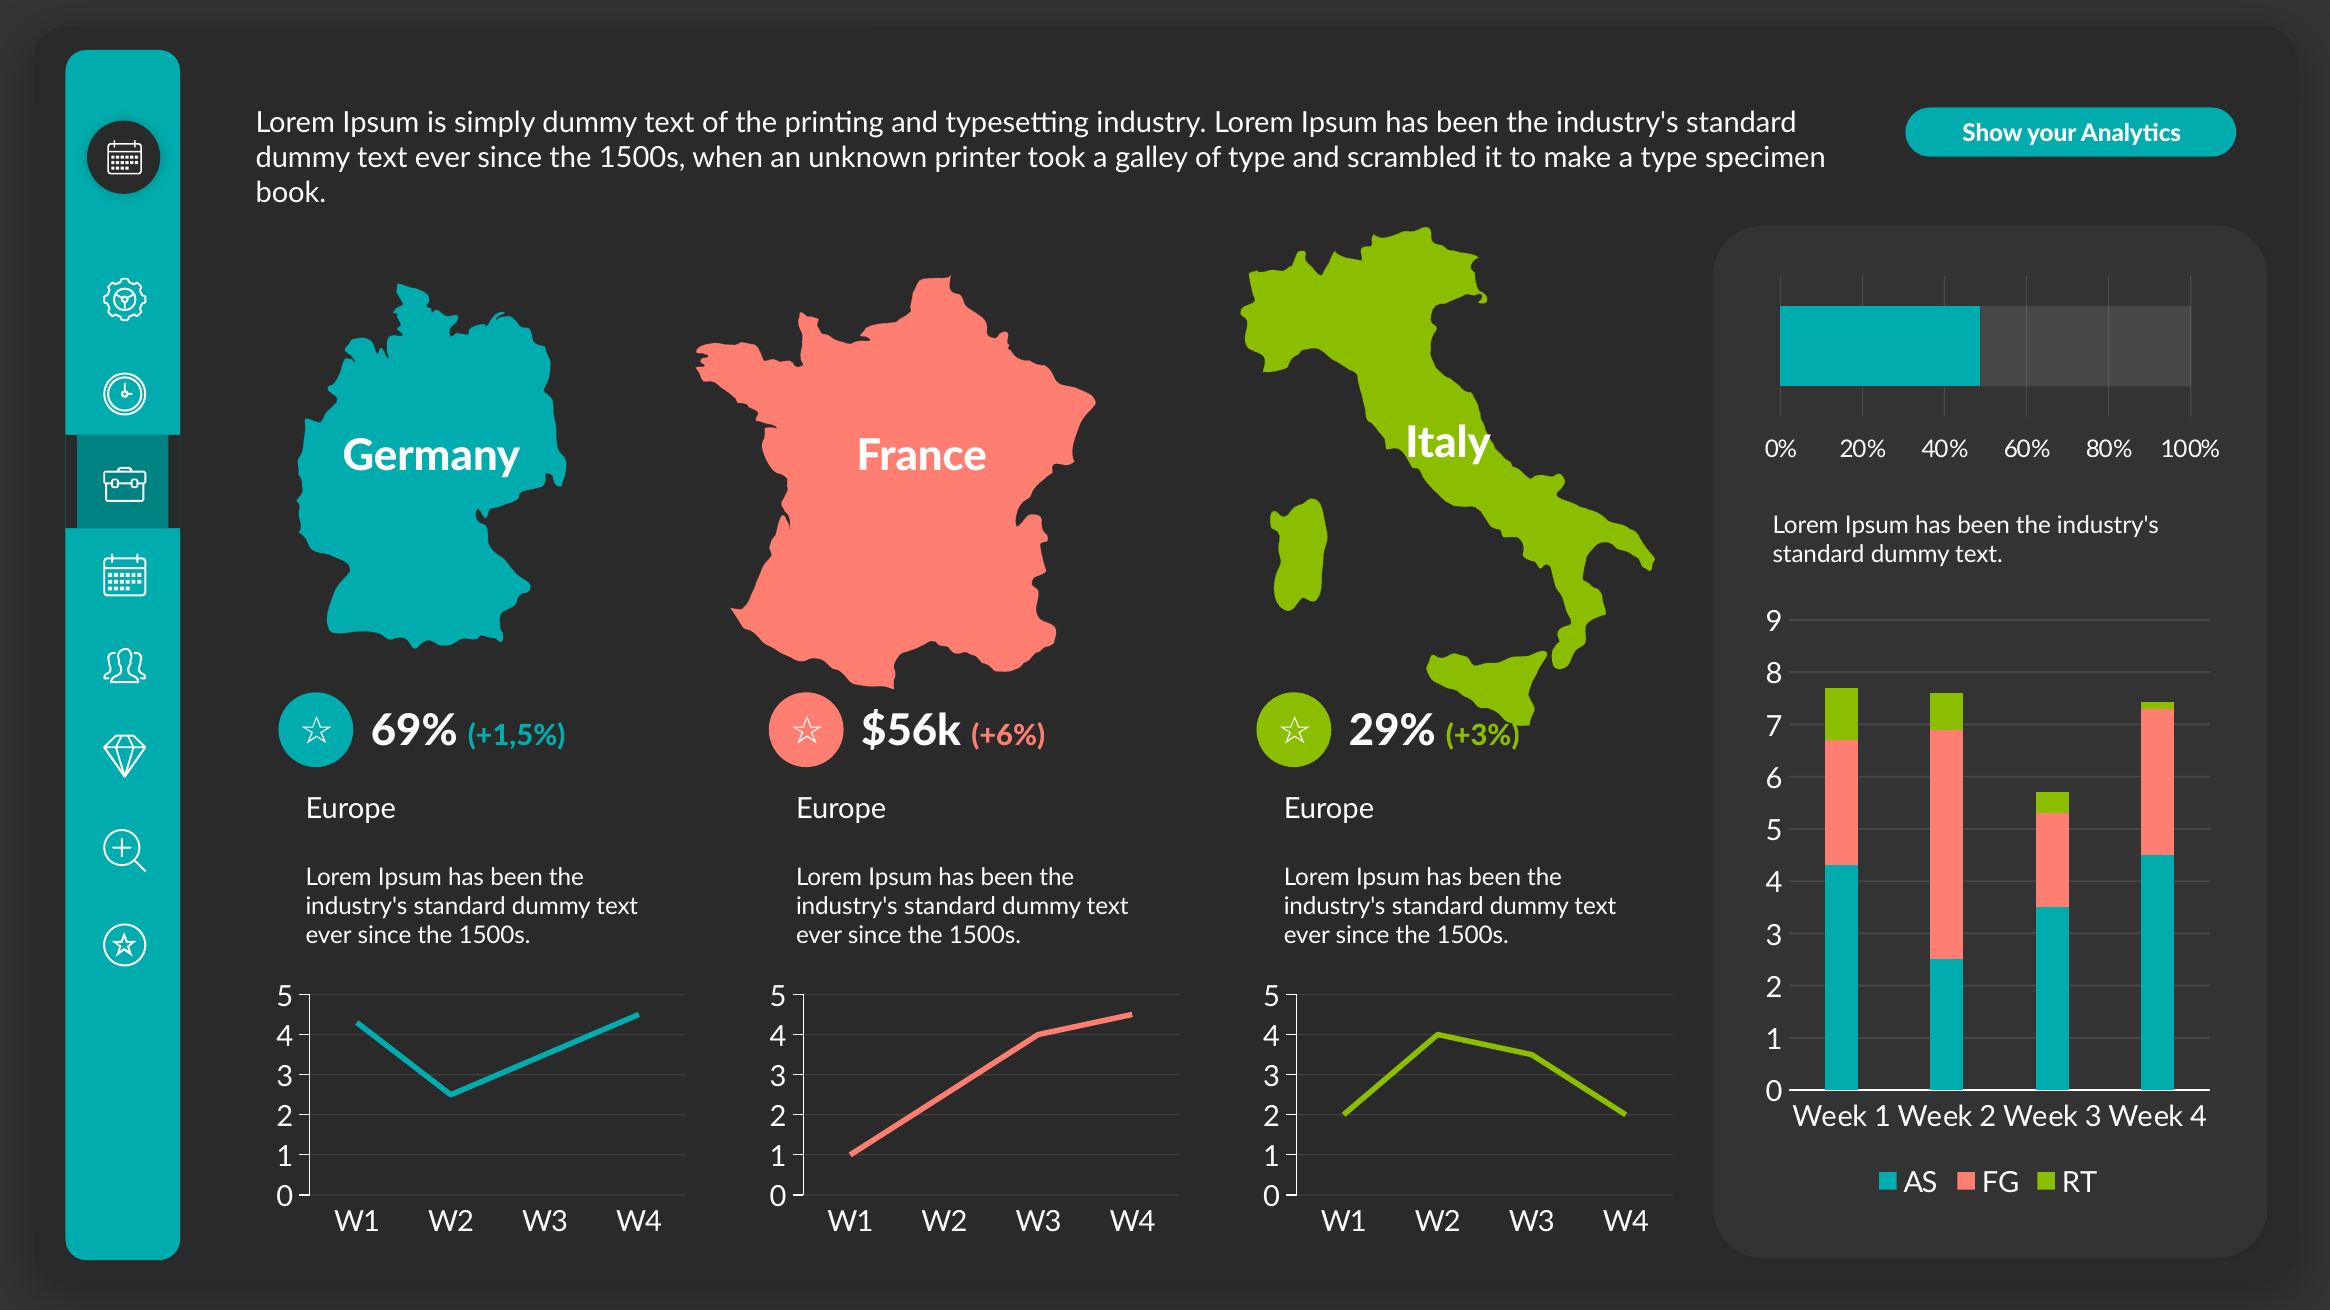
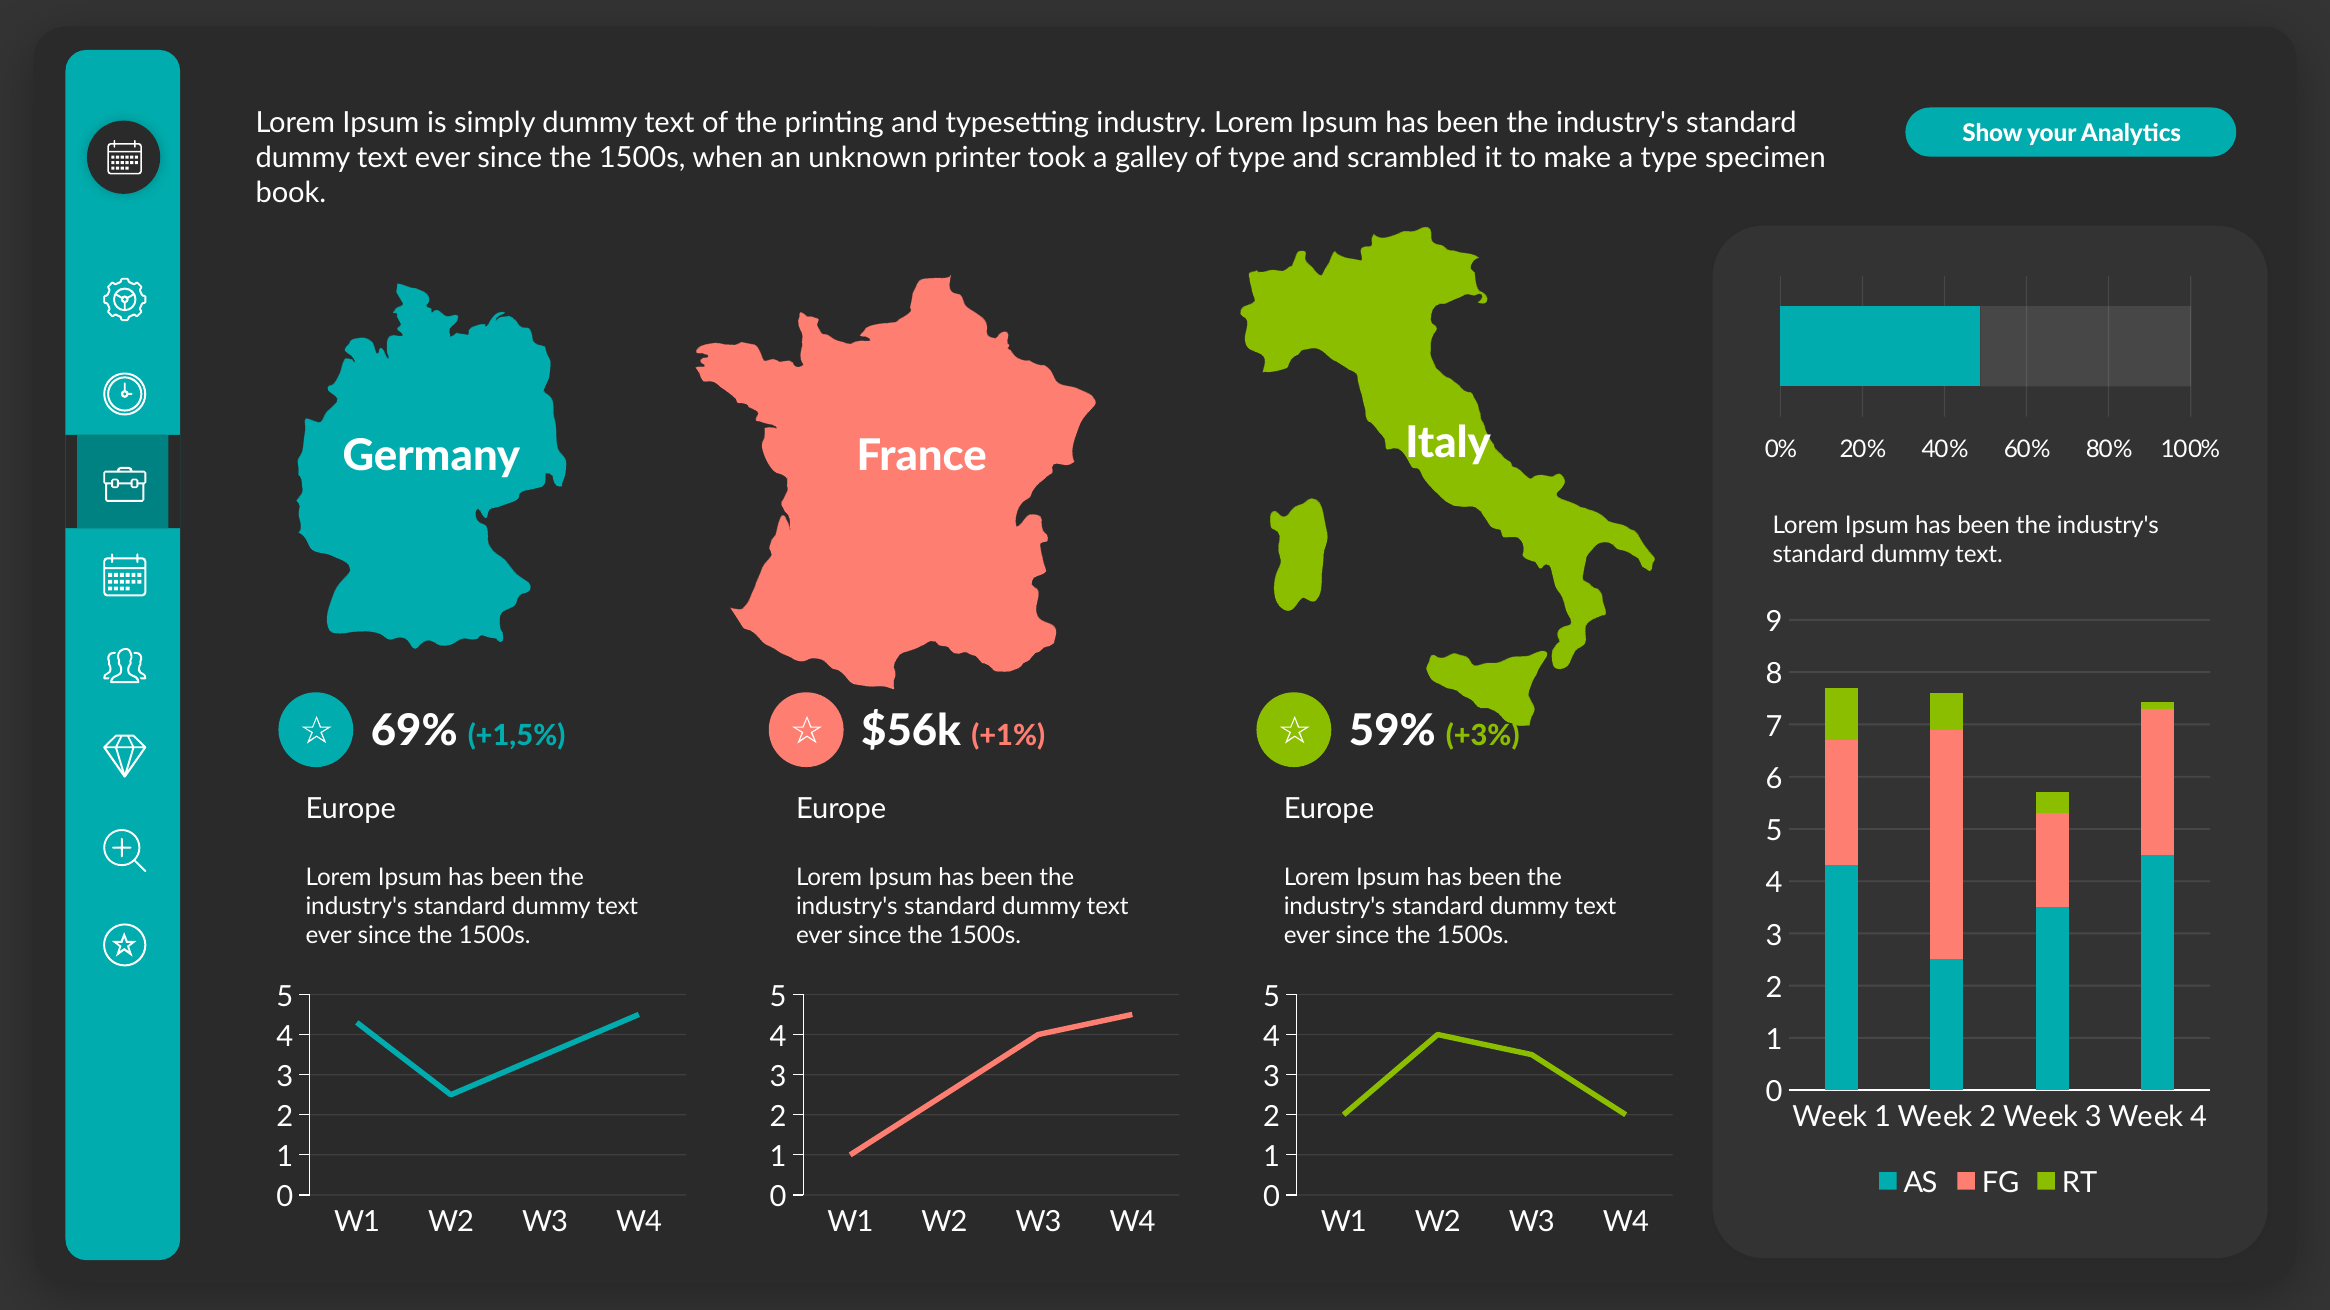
+6%: +6% -> +1%
29%: 29% -> 59%
